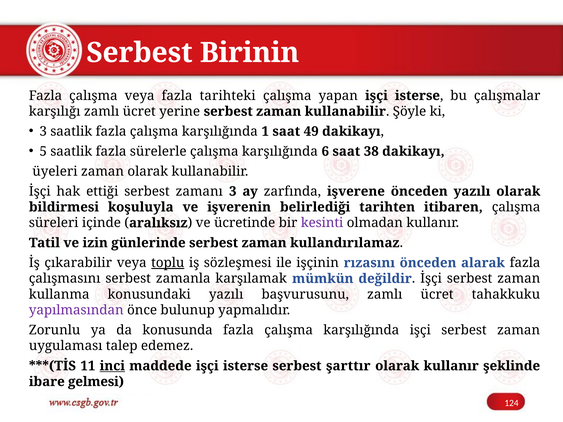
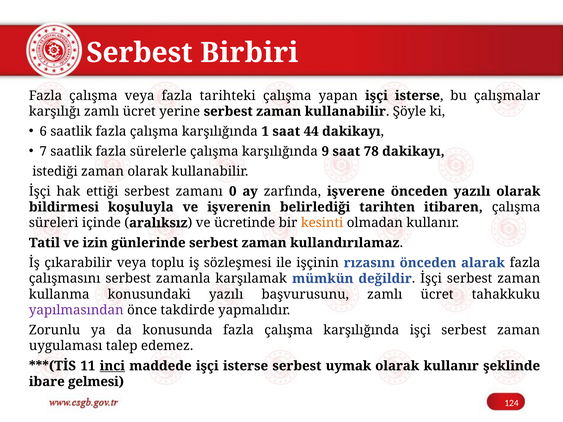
Birinin: Birinin -> Birbiri
3 at (43, 131): 3 -> 6
49: 49 -> 44
5: 5 -> 7
6: 6 -> 9
38: 38 -> 78
üyeleri: üyeleri -> istediği
zamanı 3: 3 -> 0
kesinti colour: purple -> orange
toplu underline: present -> none
bulunup: bulunup -> takdirde
şarttır: şarttır -> uymak
